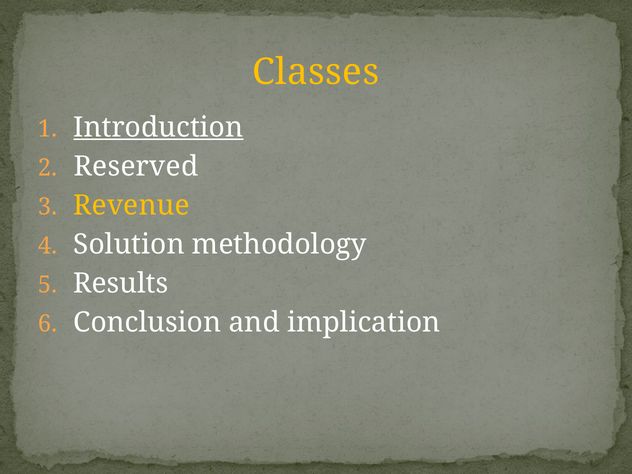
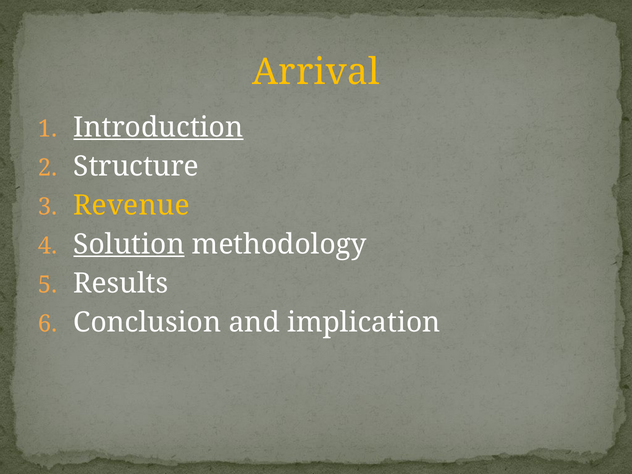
Classes: Classes -> Arrival
Reserved: Reserved -> Structure
Solution underline: none -> present
